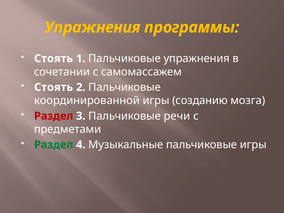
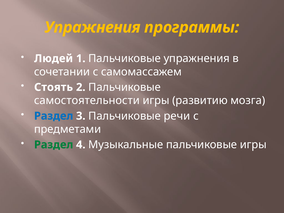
Стоять at (54, 58): Стоять -> Людей
координированной: координированной -> самостоятельности
созданию: созданию -> развитию
Раздел at (54, 116) colour: red -> blue
